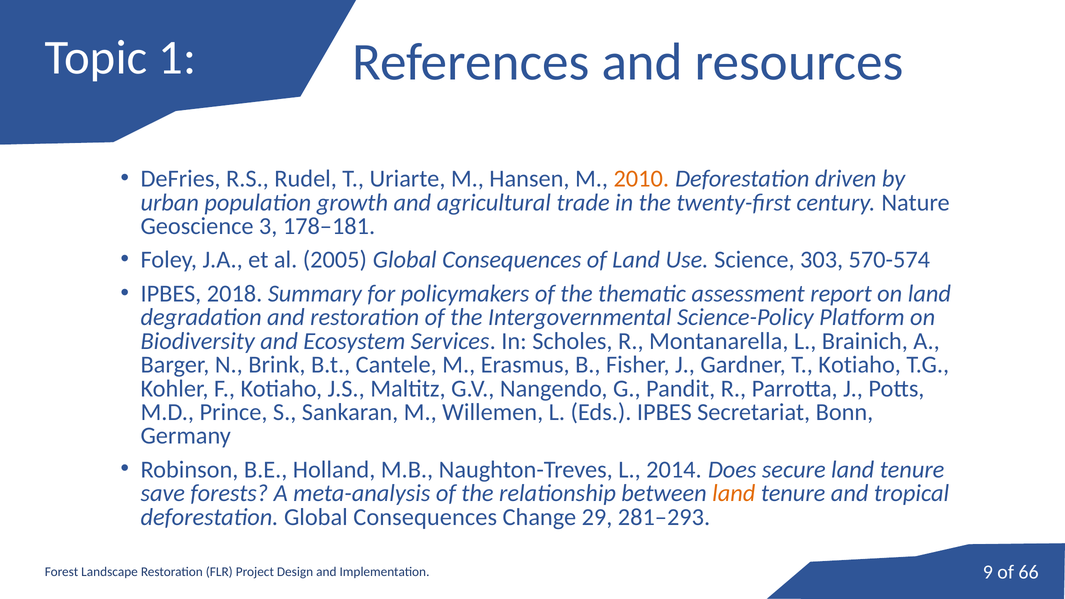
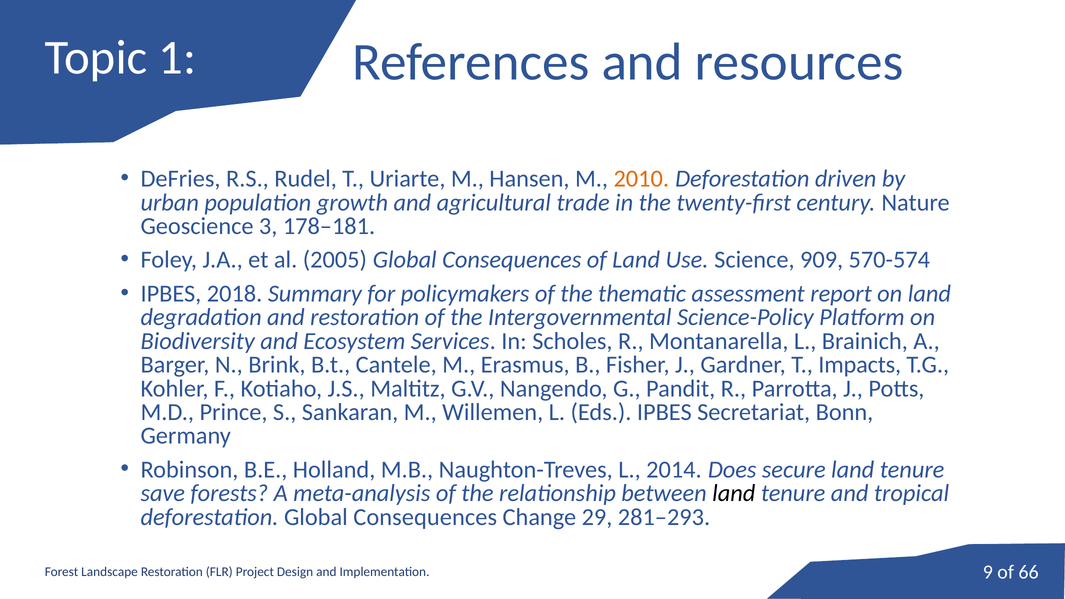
303: 303 -> 909
T Kotiaho: Kotiaho -> Impacts
land at (734, 493) colour: orange -> black
